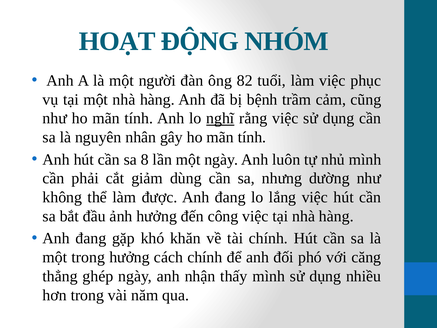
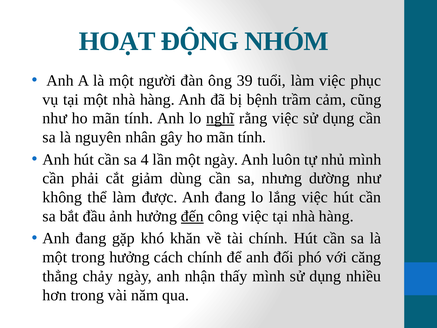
82: 82 -> 39
8: 8 -> 4
đến underline: none -> present
ghép: ghép -> chảy
